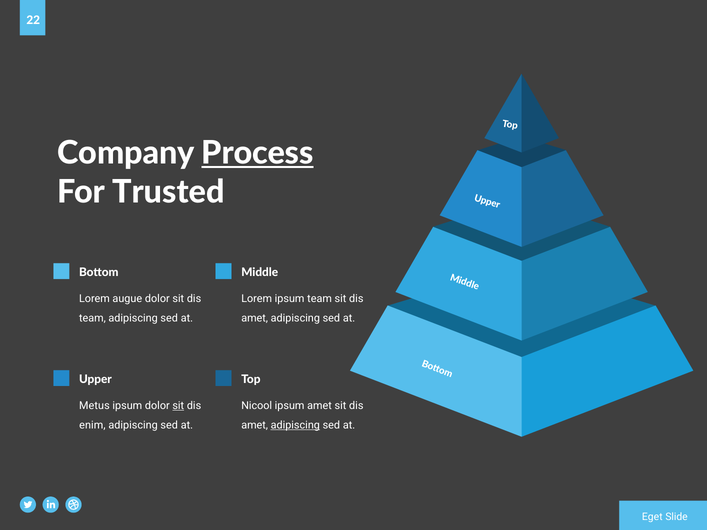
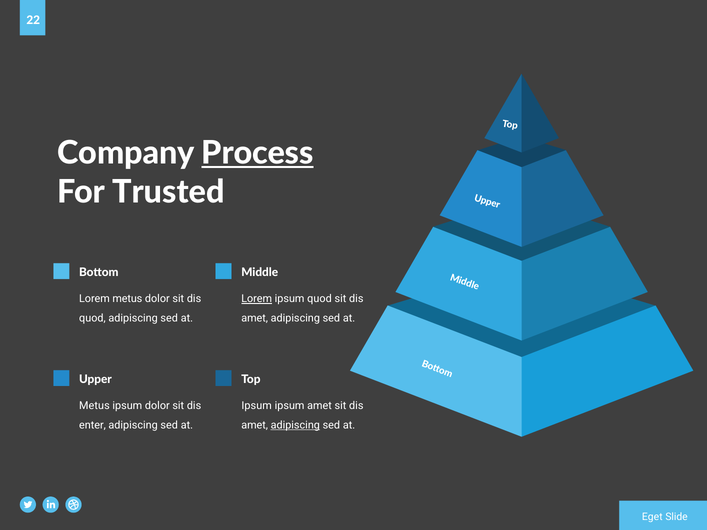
Lorem augue: augue -> metus
Lorem at (257, 299) underline: none -> present
ipsum team: team -> quod
team at (92, 318): team -> quod
sit at (178, 406) underline: present -> none
Nicool at (257, 406): Nicool -> Ipsum
enim: enim -> enter
